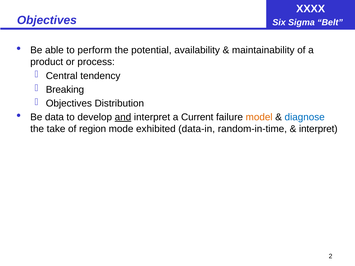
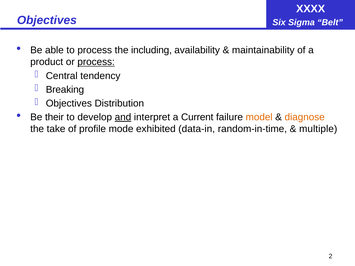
to perform: perform -> process
potential: potential -> including
process at (96, 62) underline: none -> present
data: data -> their
diagnose colour: blue -> orange
region: region -> profile
interpret at (318, 129): interpret -> multiple
